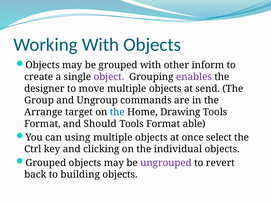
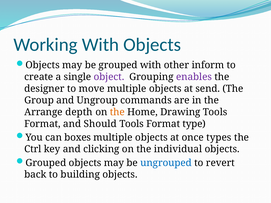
target: target -> depth
the at (117, 112) colour: blue -> orange
able: able -> type
using: using -> boxes
select: select -> types
ungrouped colour: purple -> blue
